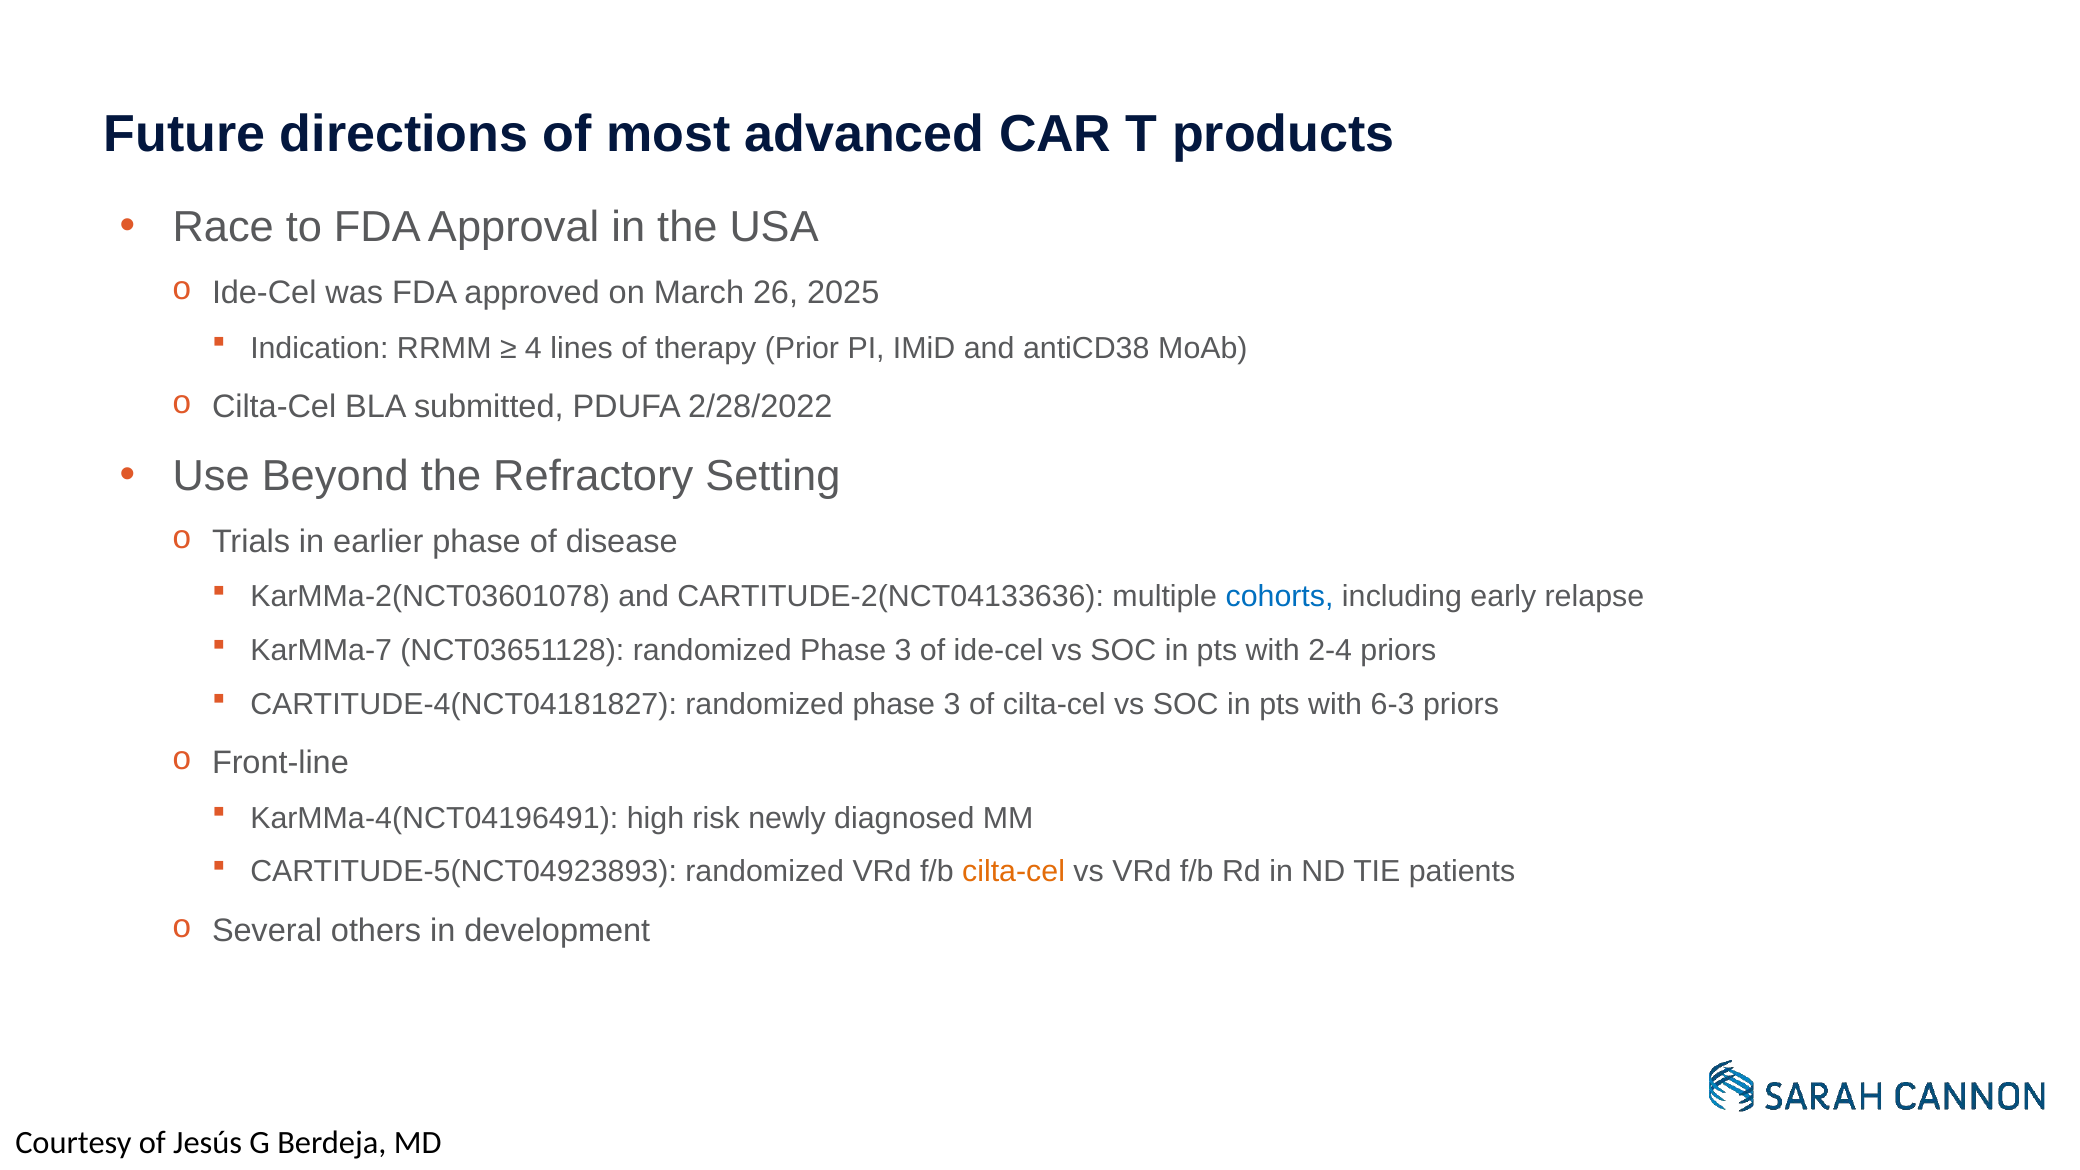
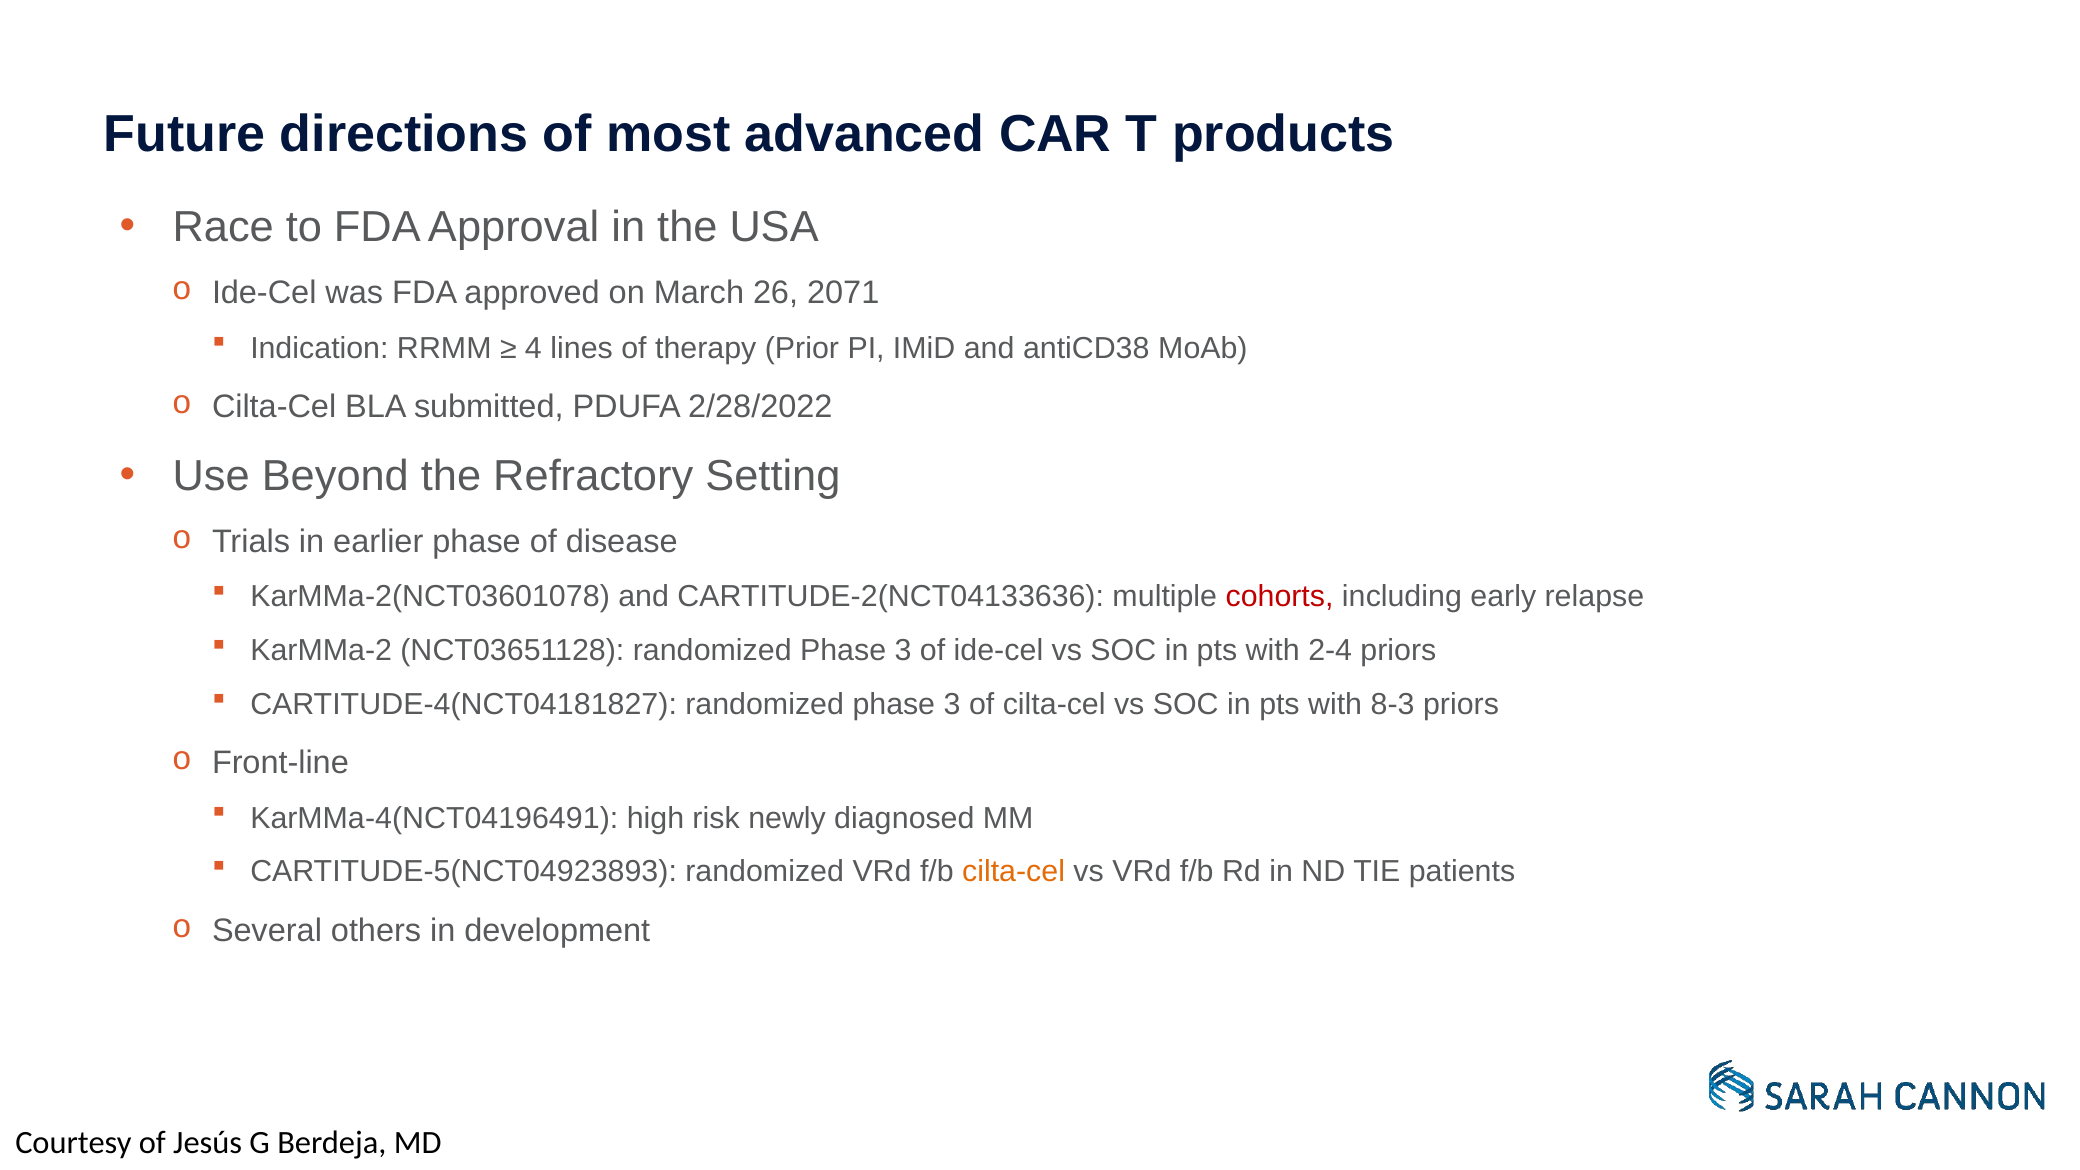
2025: 2025 -> 2071
cohorts colour: blue -> red
KarMMa-7: KarMMa-7 -> KarMMa-2
6-3: 6-3 -> 8-3
